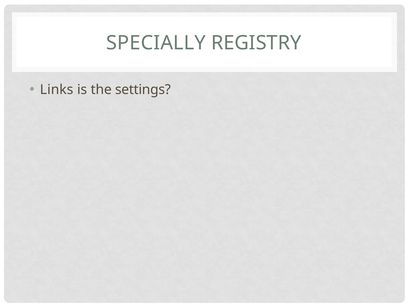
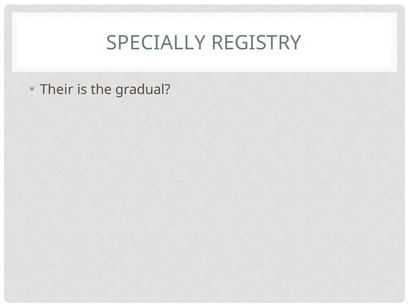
Links: Links -> Their
settings: settings -> gradual
